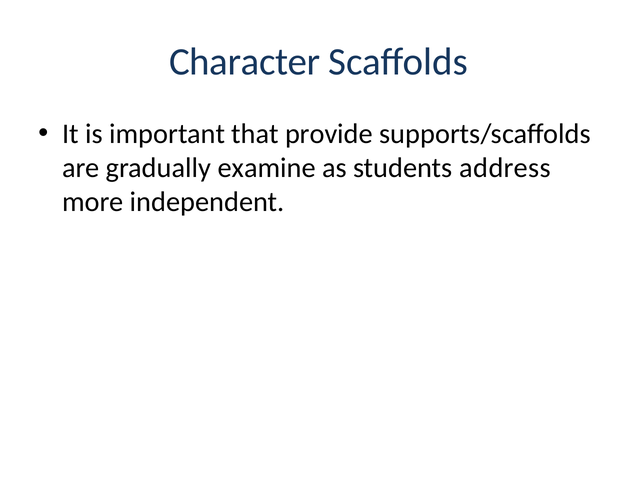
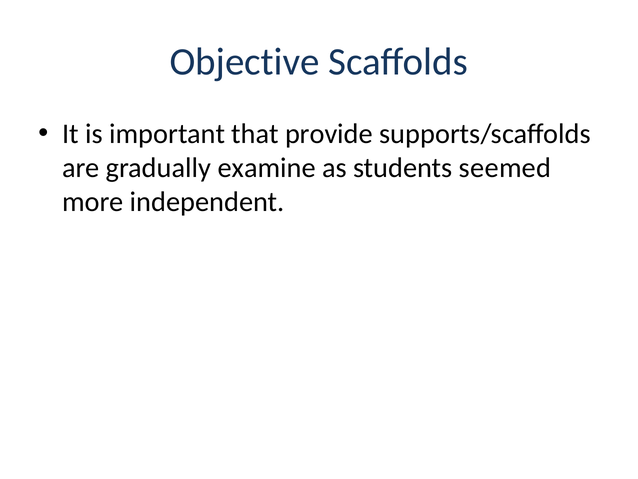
Character: Character -> Objective
address: address -> seemed
